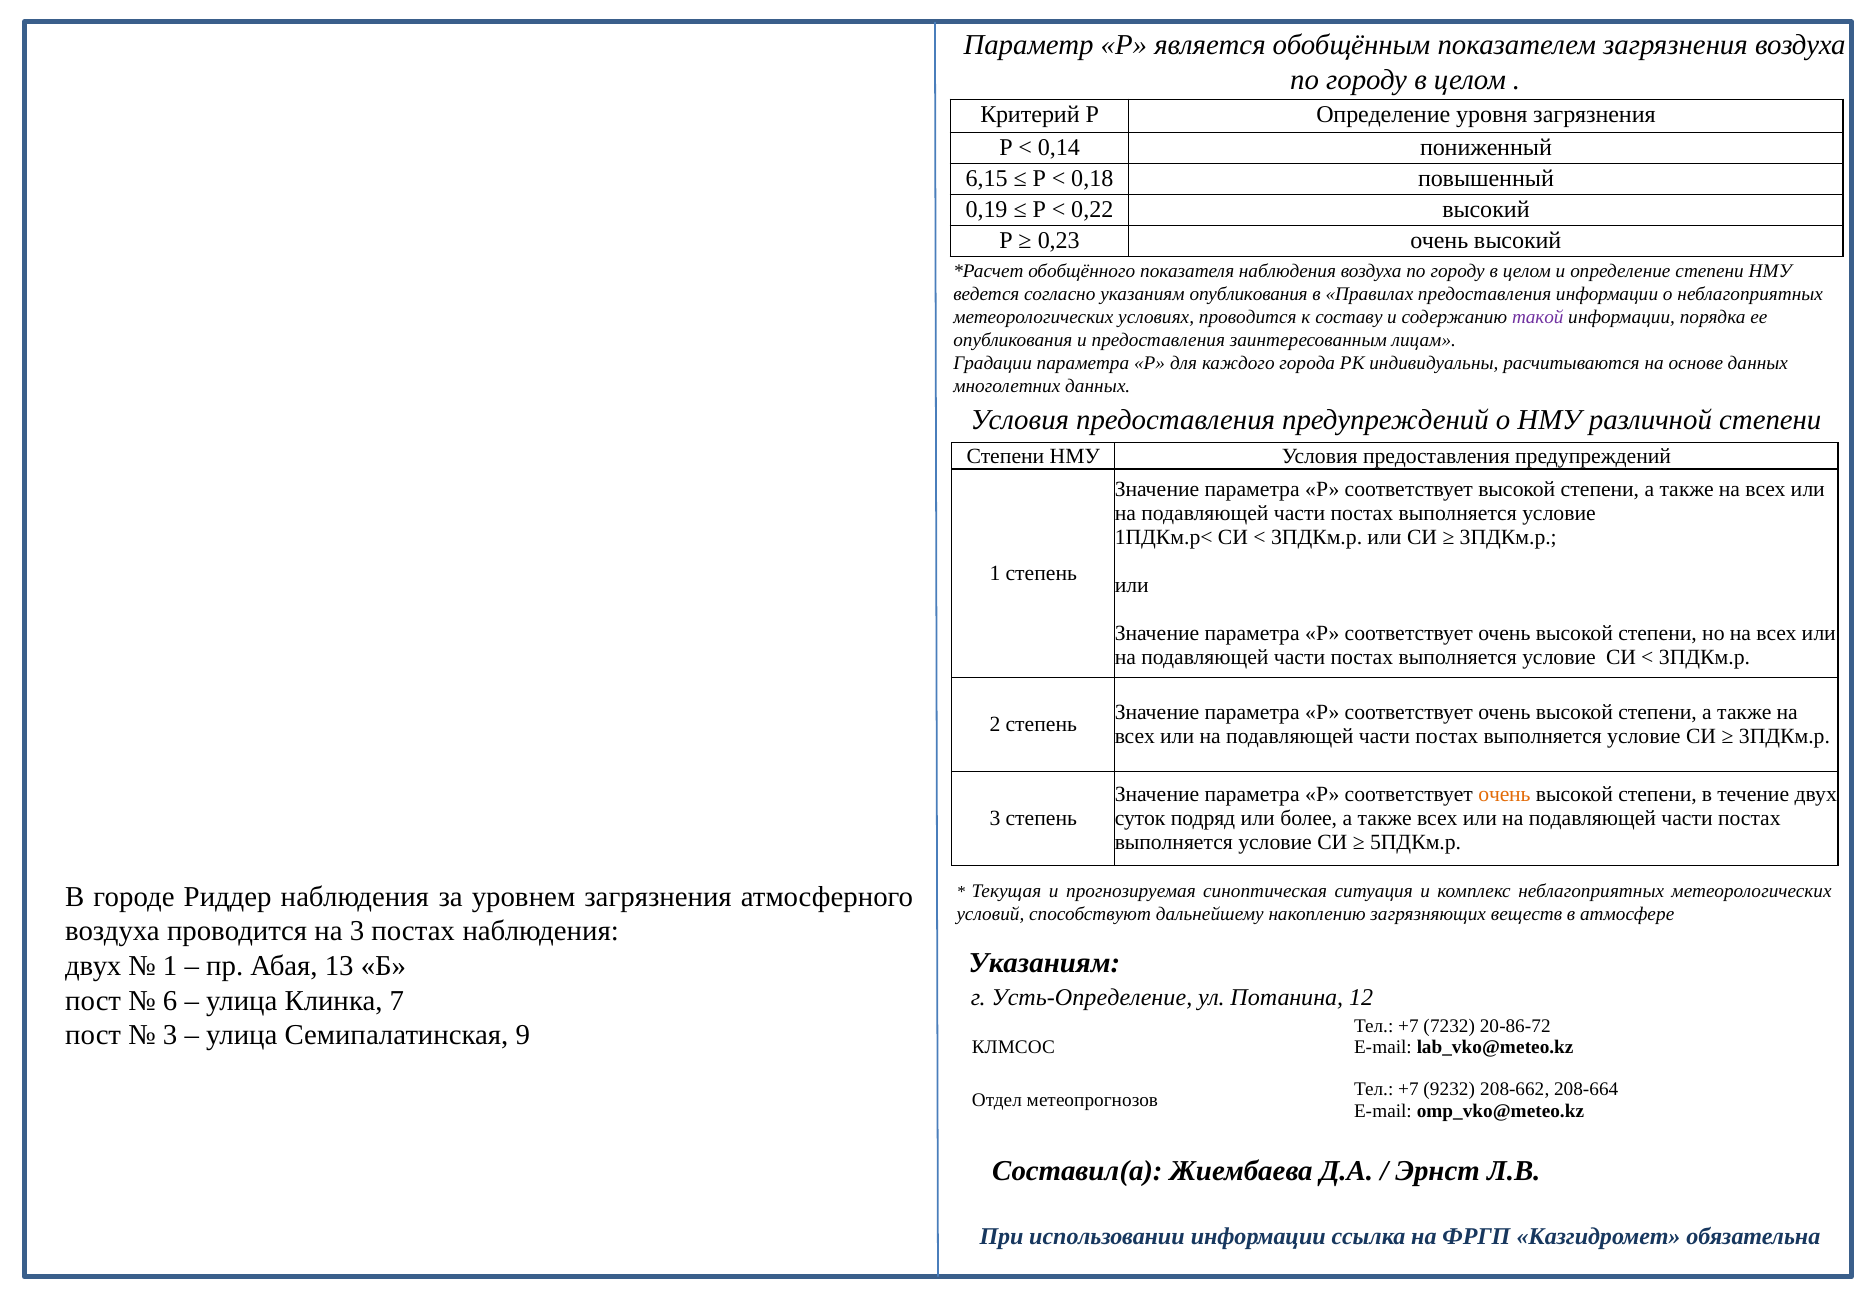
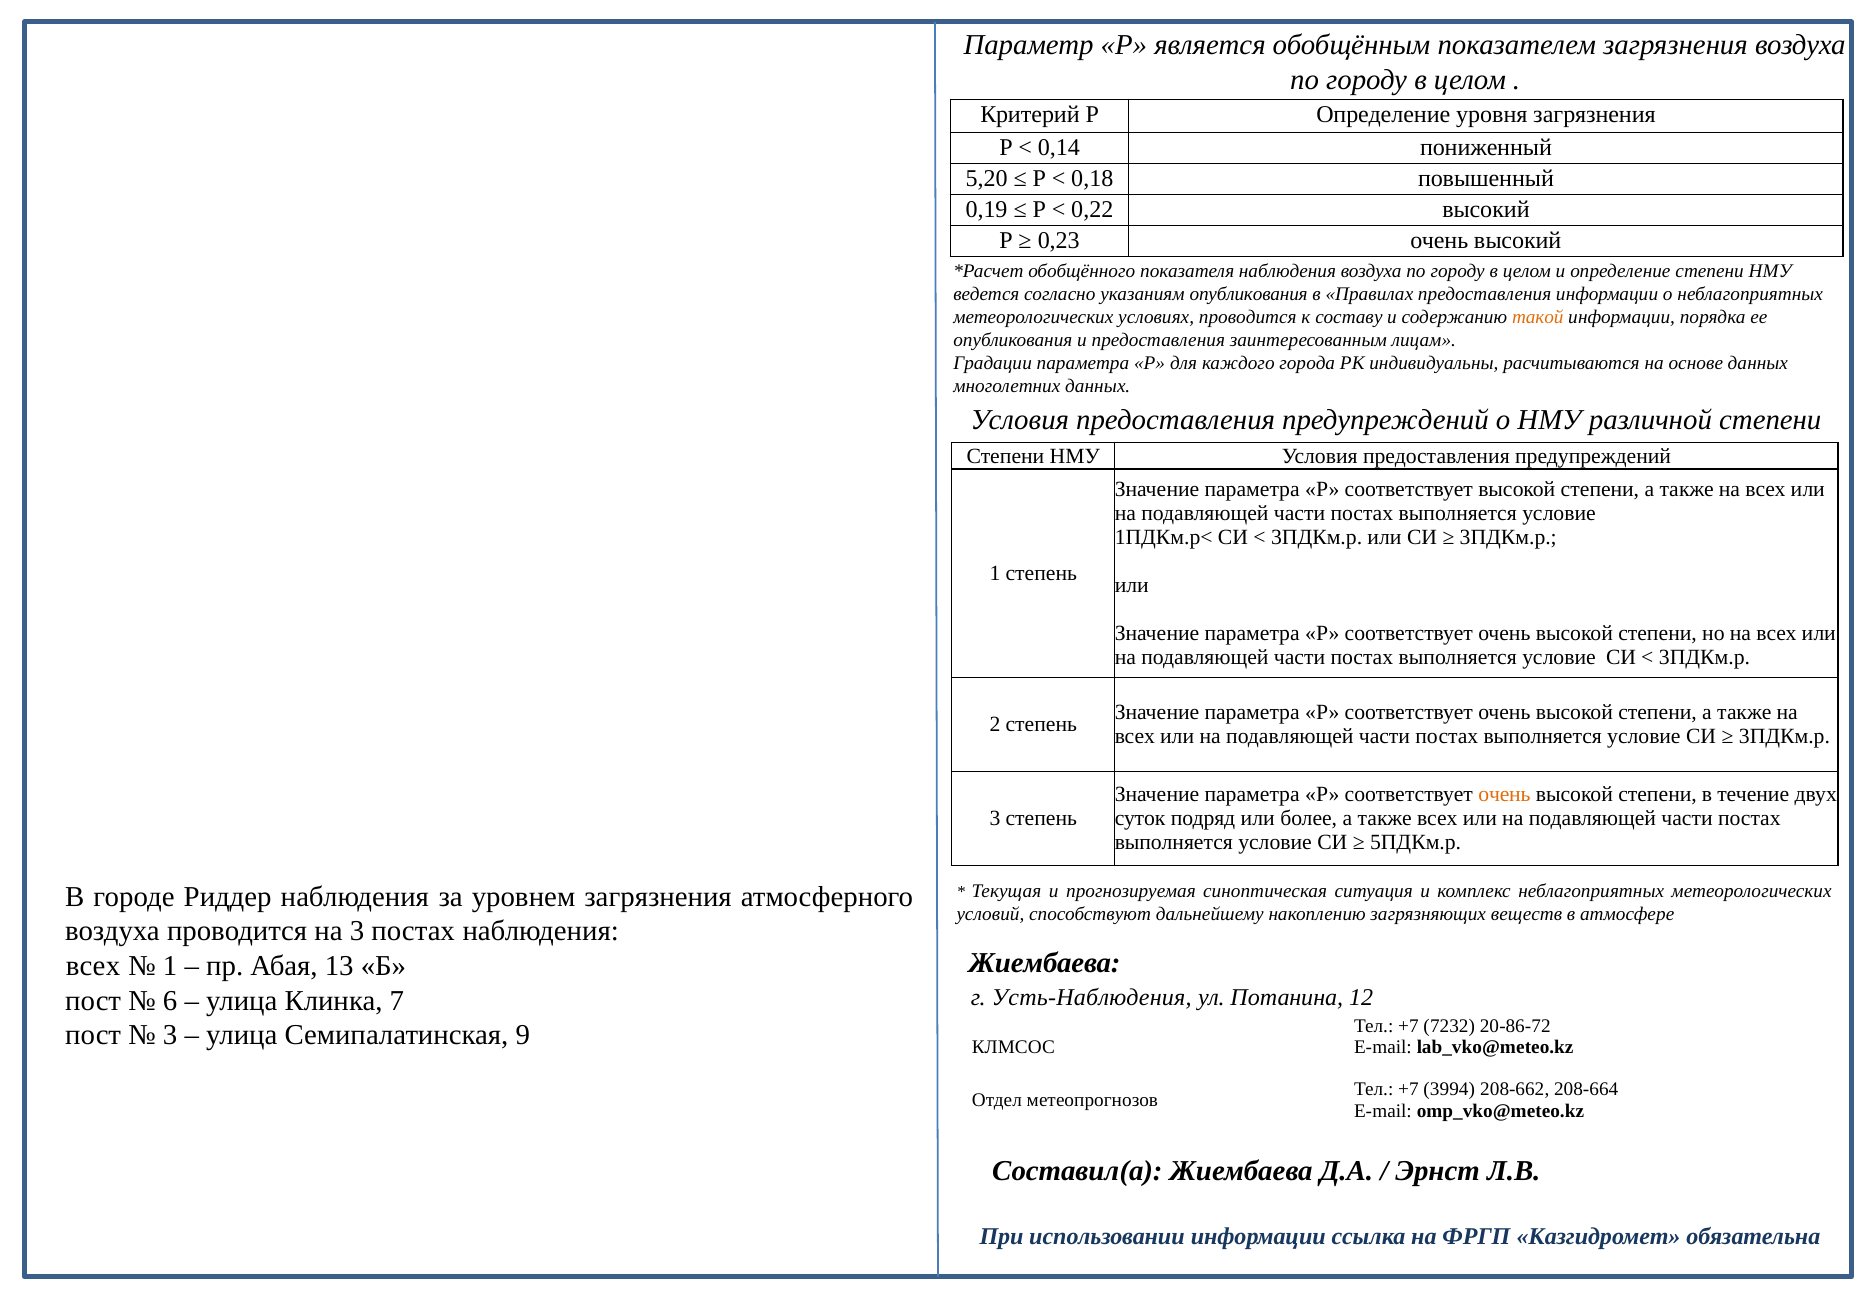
6,15: 6,15 -> 5,20
такой colour: purple -> orange
Указаниям at (1045, 963): Указаниям -> Жиембаева
двух at (93, 966): двух -> всех
Усть-Определение: Усть-Определение -> Усть-Наблюдения
9232: 9232 -> 3994
